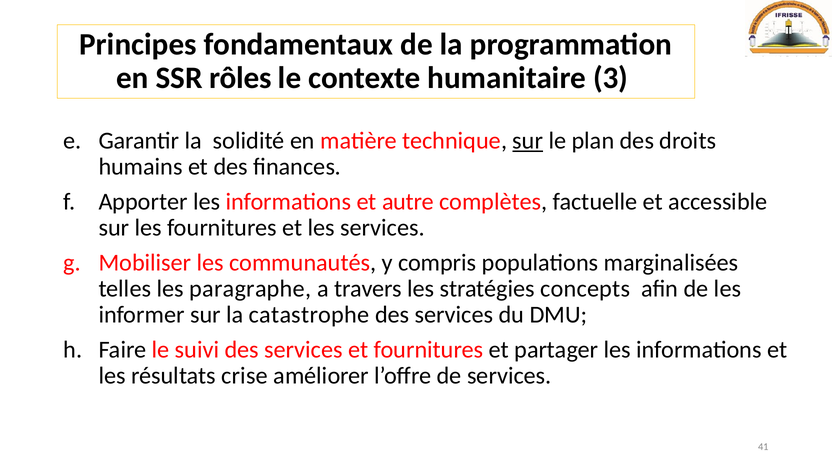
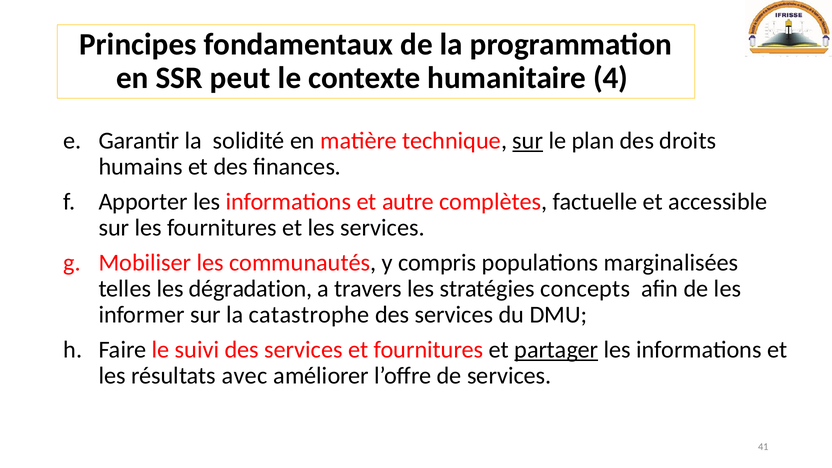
rôles: rôles -> peut
3: 3 -> 4
paragraphe: paragraphe -> dégradation
partager underline: none -> present
crise: crise -> avec
